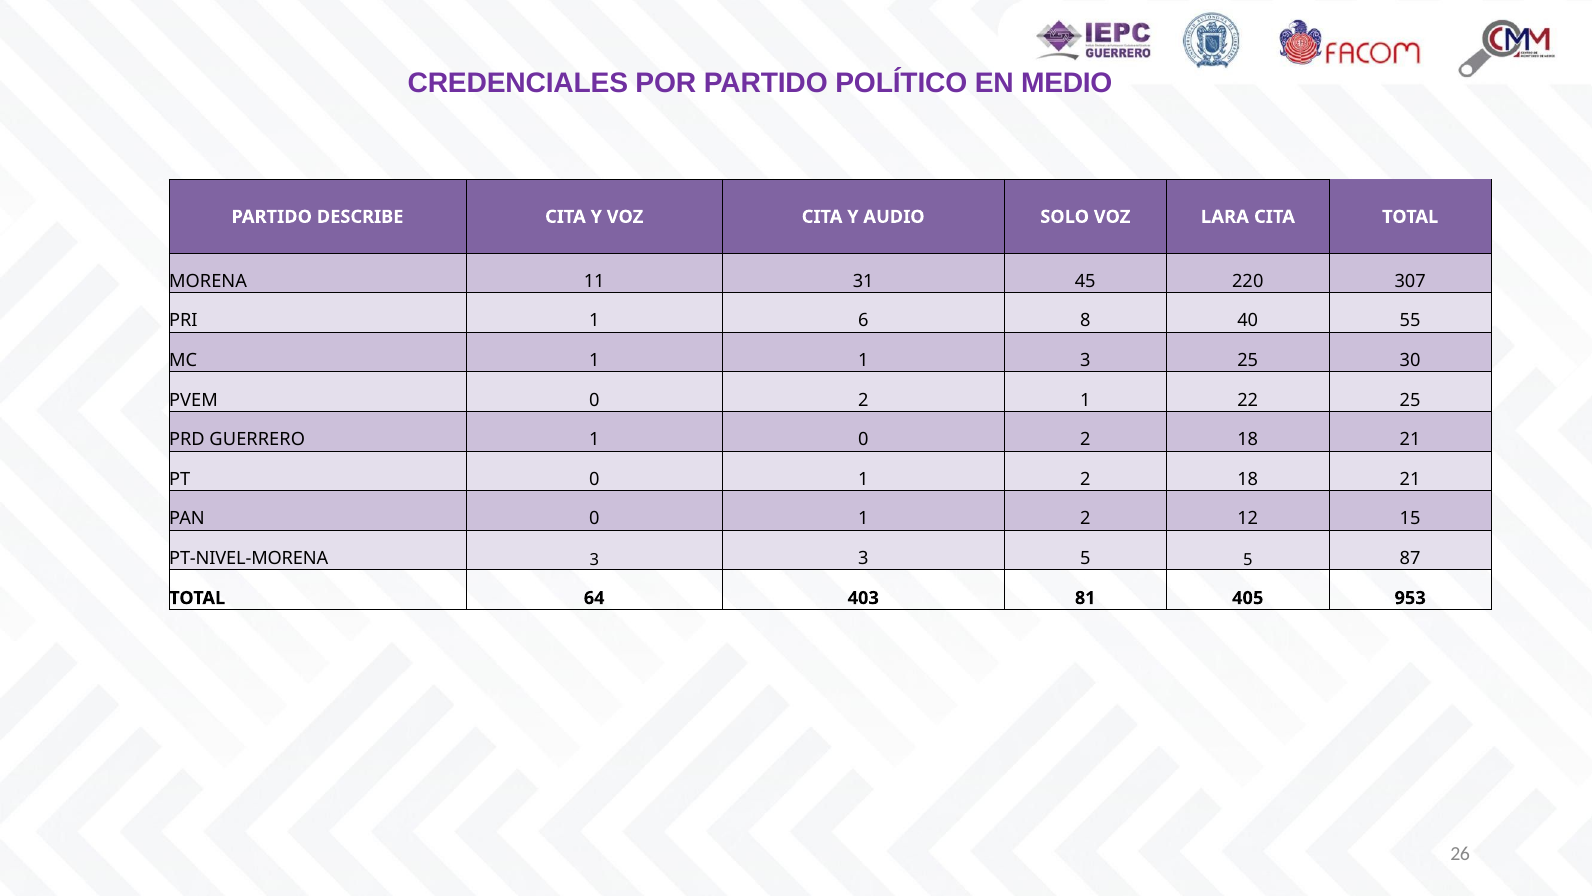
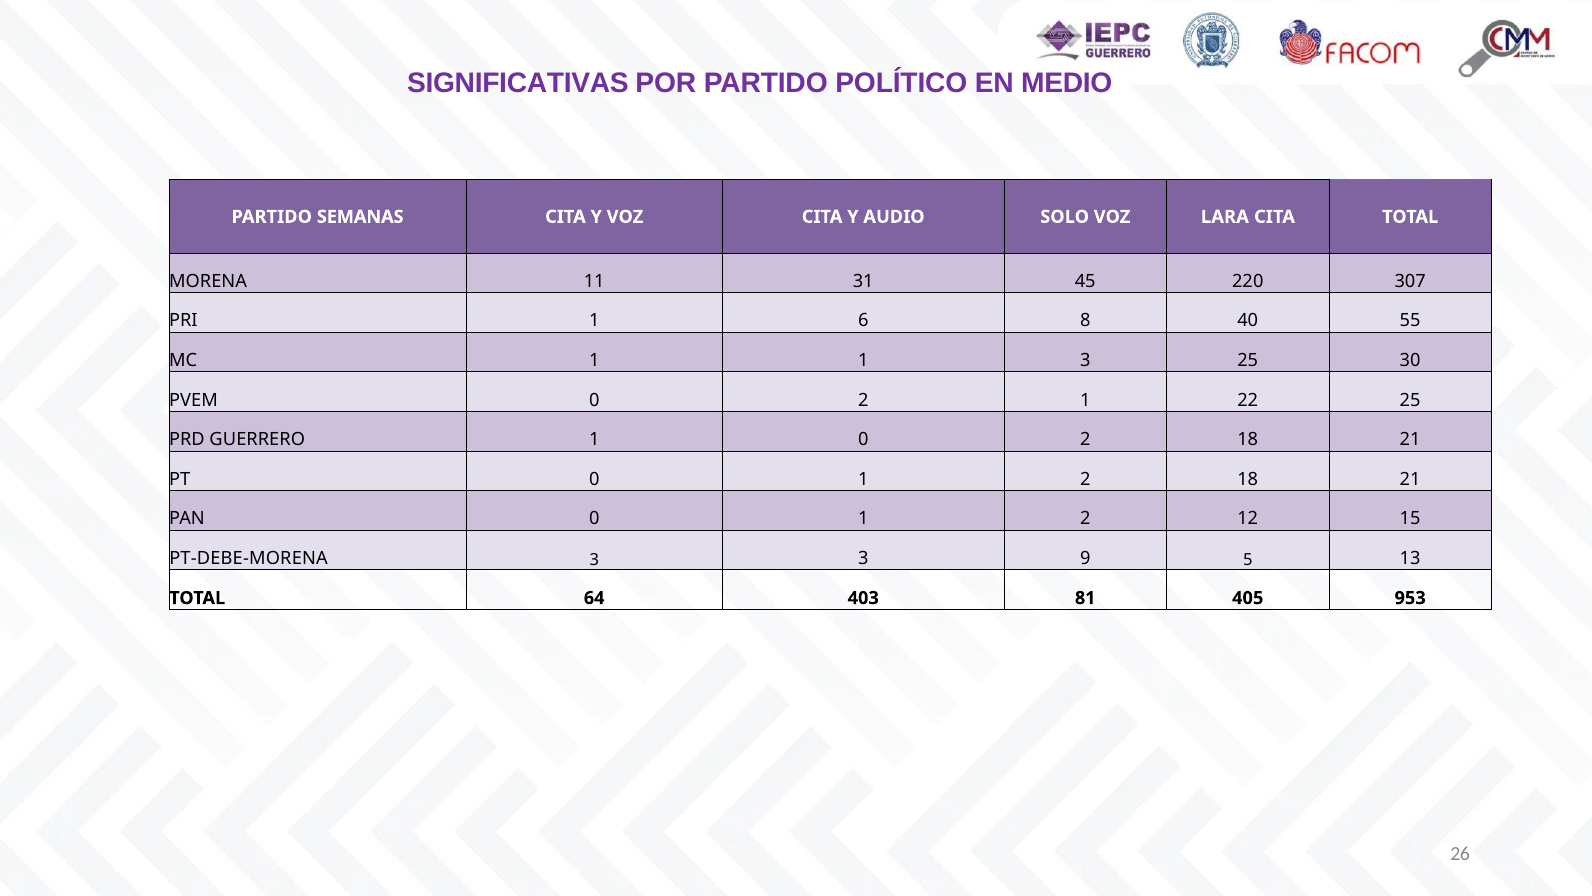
CREDENCIALES: CREDENCIALES -> SIGNIFICATIVAS
DESCRIBE: DESCRIBE -> SEMANAS
PT-NIVEL-MORENA: PT-NIVEL-MORENA -> PT-DEBE-MORENA
3 5: 5 -> 9
87: 87 -> 13
